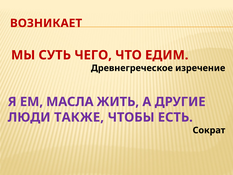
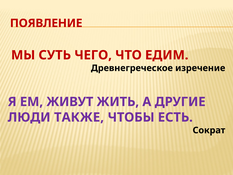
ВОЗНИКАЕТ: ВОЗНИКАЕТ -> ПОЯВЛЕНИЕ
МАСЛА: МАСЛА -> ЖИВУТ
